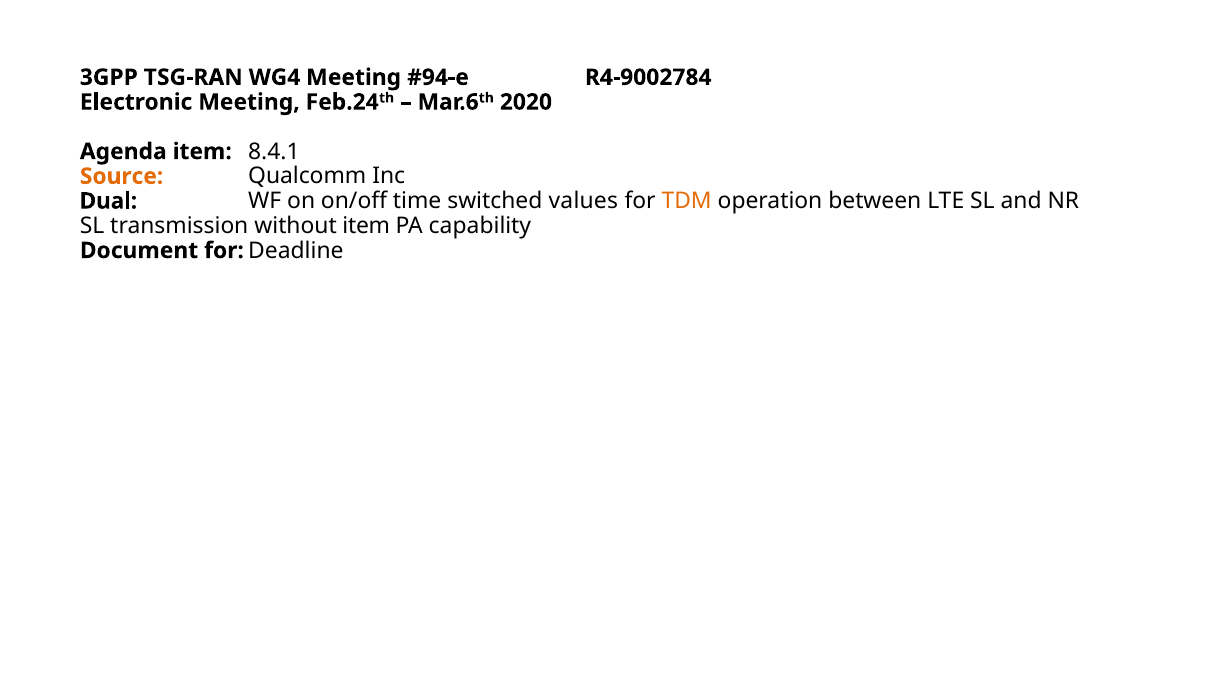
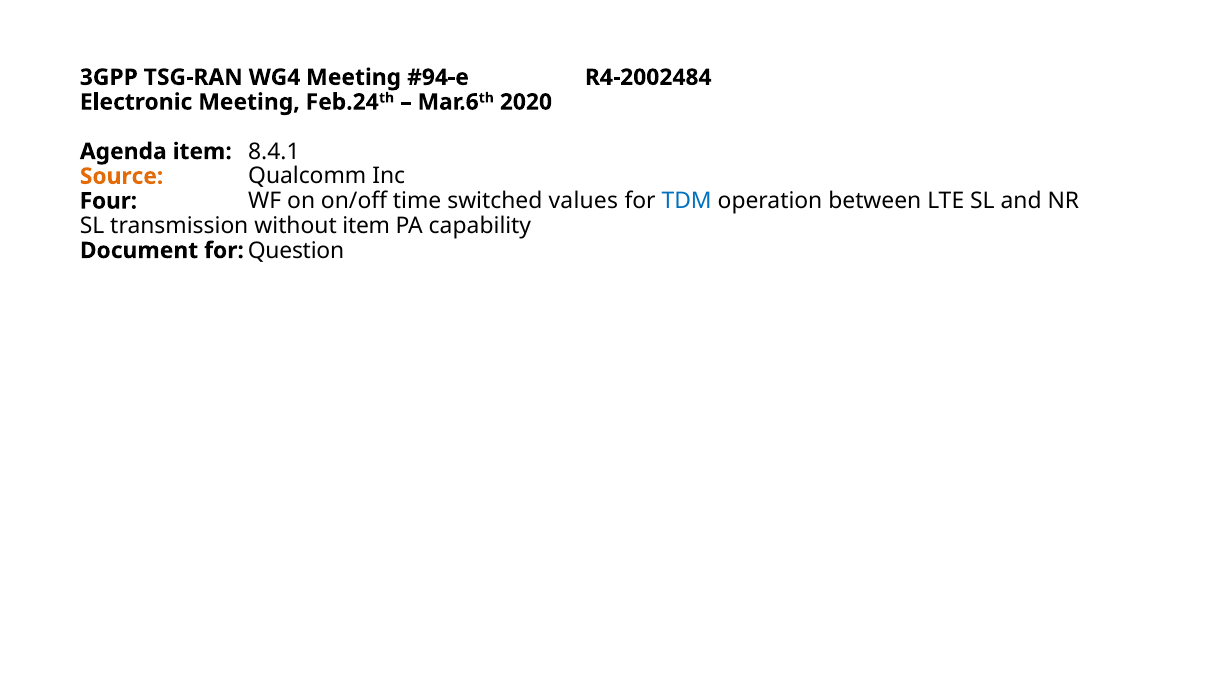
R4-9002784: R4-9002784 -> R4-2002484
Dual: Dual -> Four
TDM colour: orange -> blue
Deadline: Deadline -> Question
